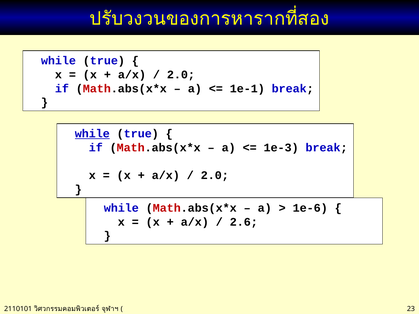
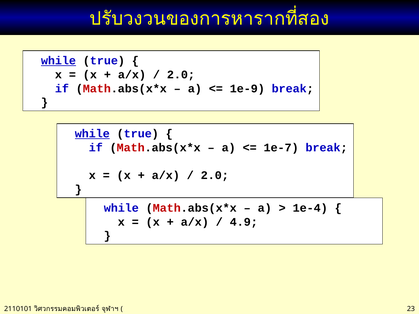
while at (58, 61) underline: none -> present
1e-1: 1e-1 -> 1e-9
1e-3: 1e-3 -> 1e-7
1e-6: 1e-6 -> 1e-4
2.6: 2.6 -> 4.9
